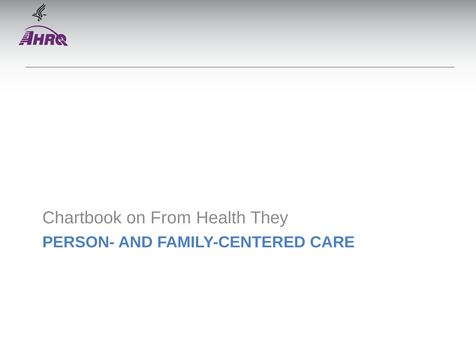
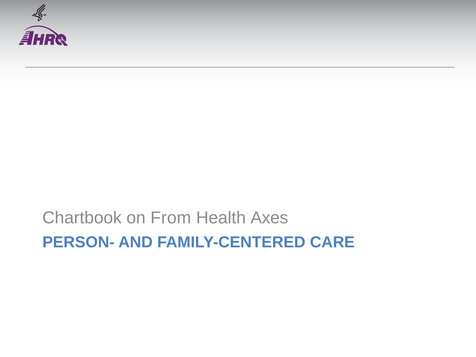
They: They -> Axes
